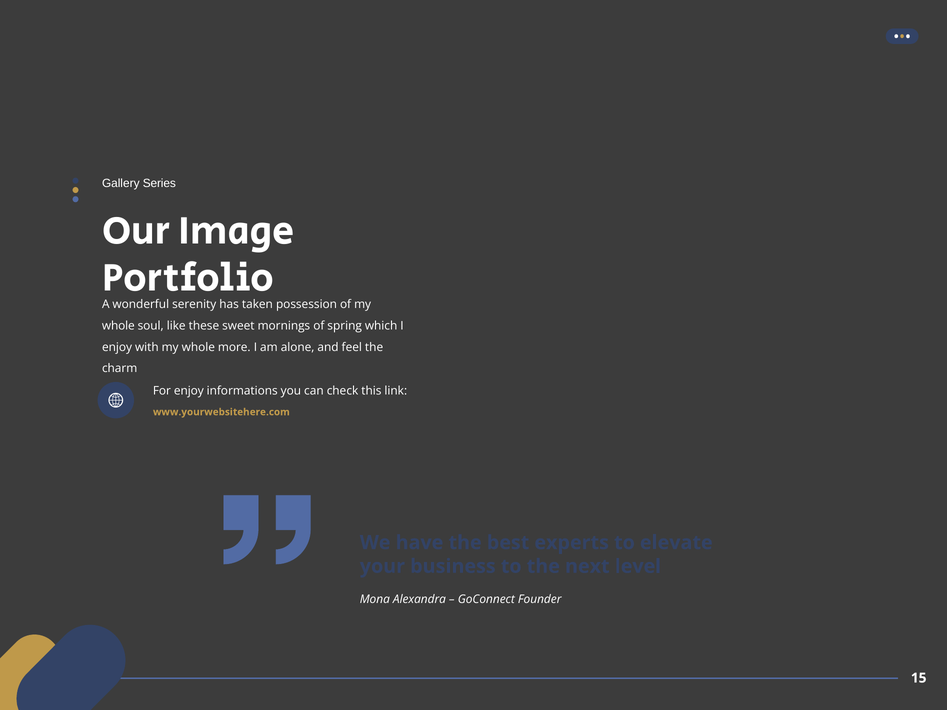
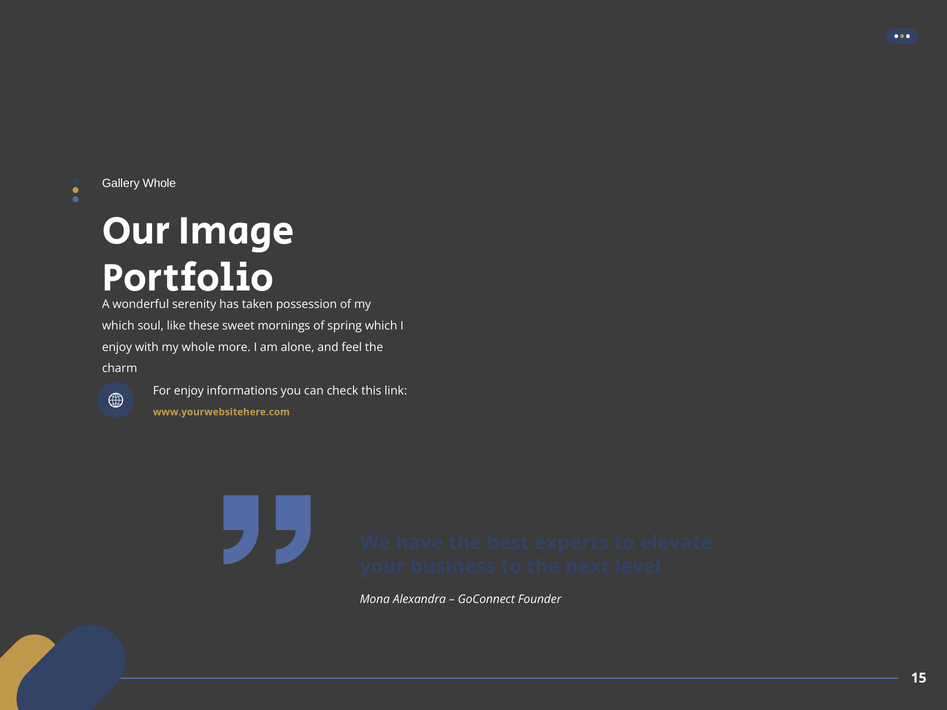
Gallery Series: Series -> Whole
whole at (118, 326): whole -> which
